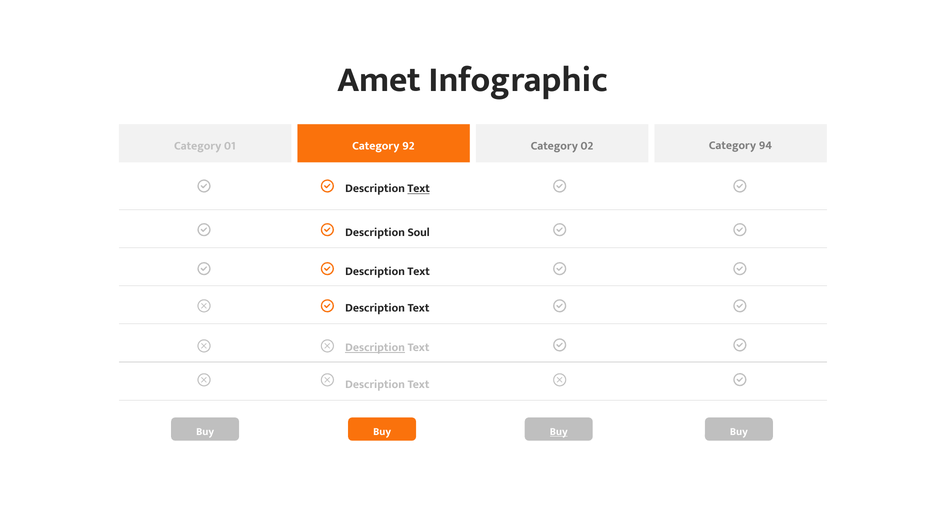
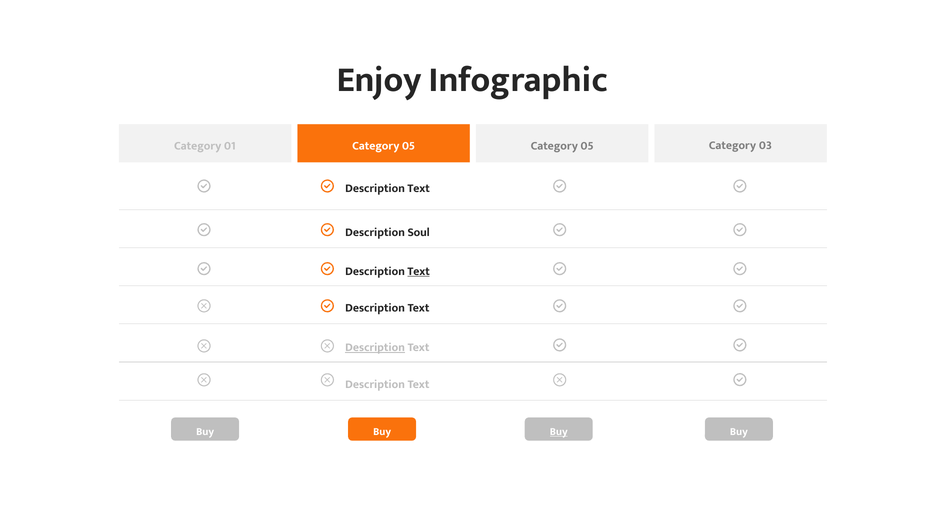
Amet: Amet -> Enjoy
01 Category 92: 92 -> 05
02 at (587, 146): 02 -> 05
94: 94 -> 03
Text at (419, 189) underline: present -> none
Text at (419, 271) underline: none -> present
